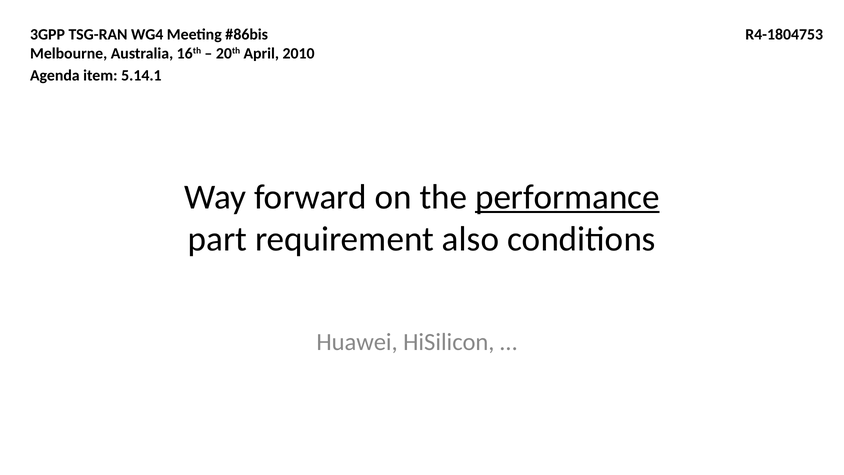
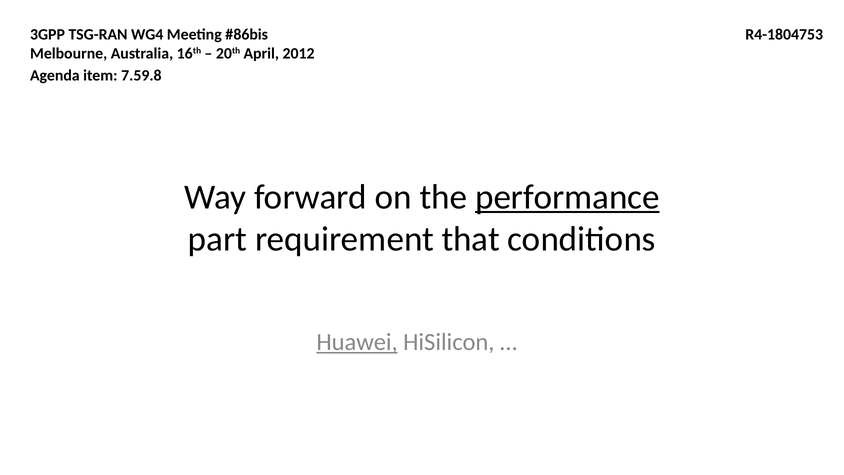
2010: 2010 -> 2012
5.14.1: 5.14.1 -> 7.59.8
also: also -> that
Huawei underline: none -> present
